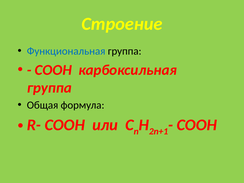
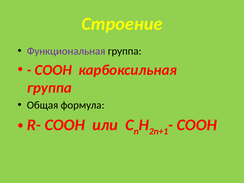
Функциональная colour: blue -> purple
